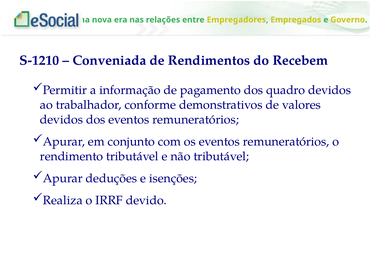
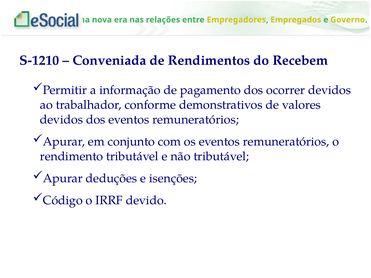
quadro: quadro -> ocorrer
Realiza: Realiza -> Código
